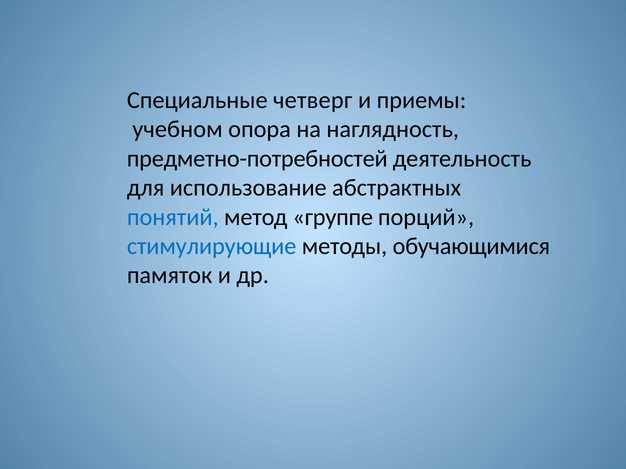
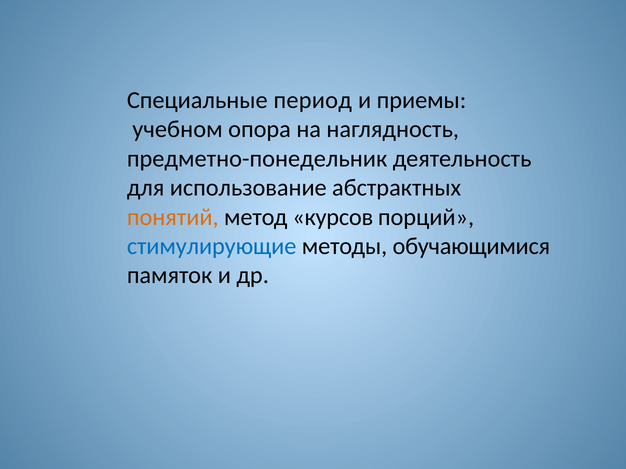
четверг: четверг -> период
предметно-потребностей: предметно-потребностей -> предметно-понедельник
понятий colour: blue -> orange
группе: группе -> курсов
